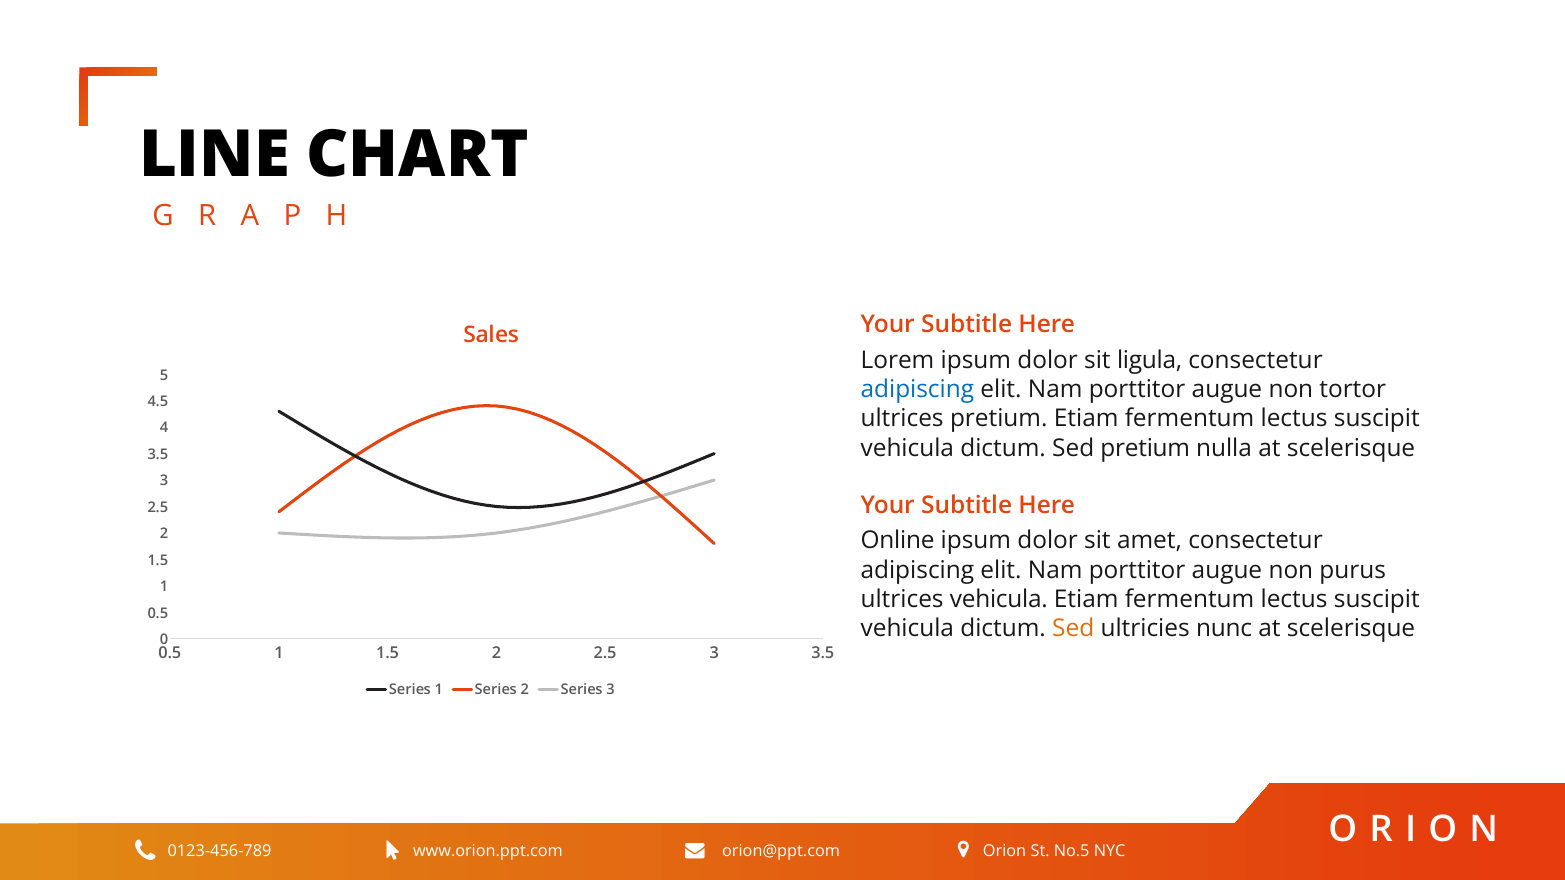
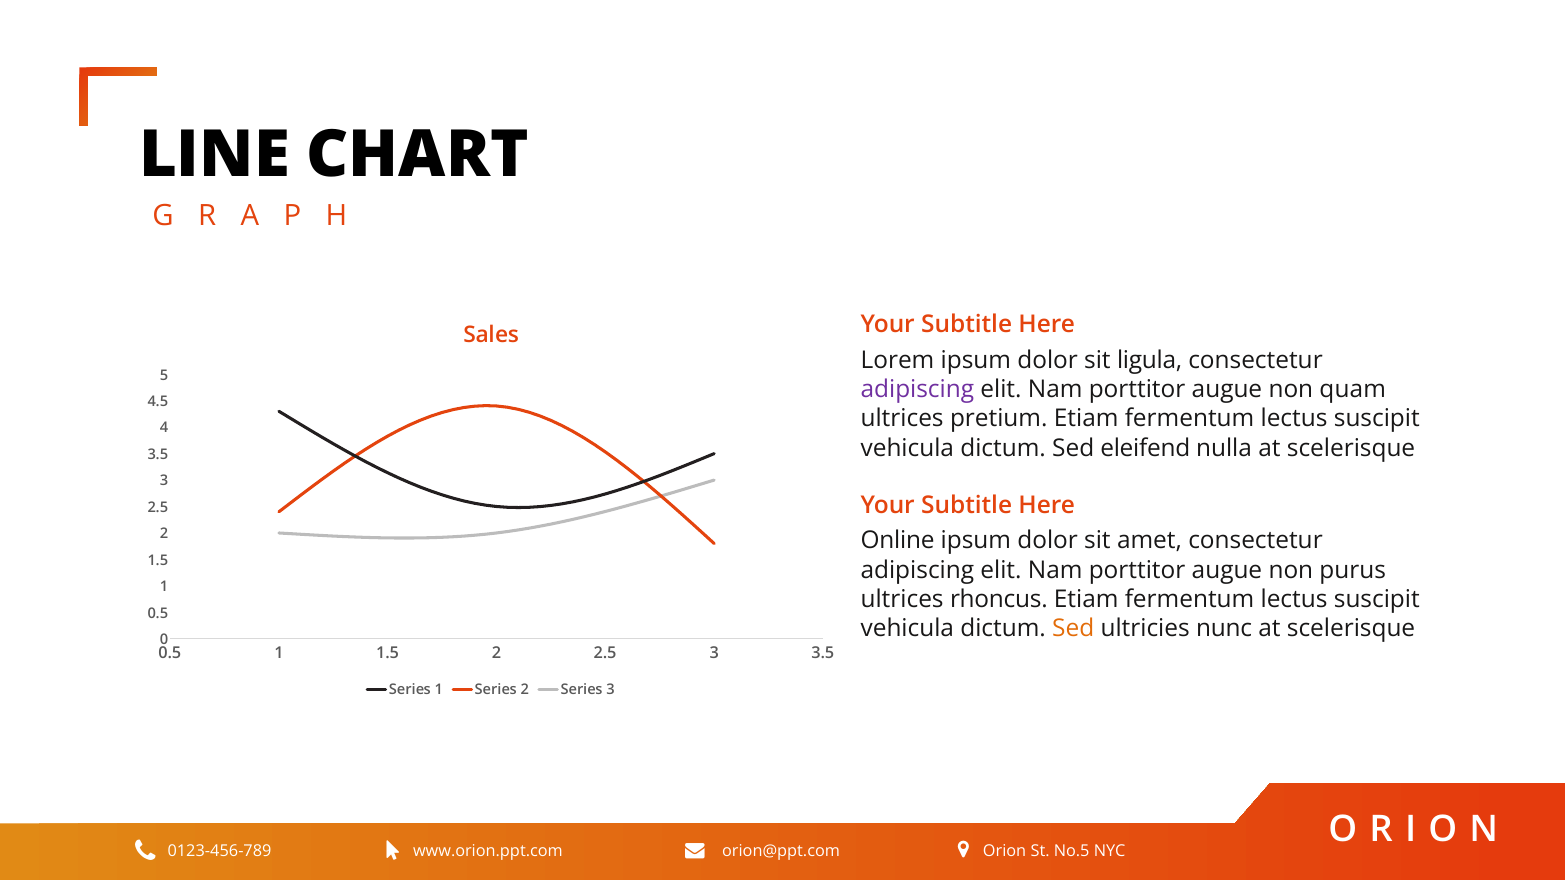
adipiscing at (917, 389) colour: blue -> purple
tortor: tortor -> quam
Sed pretium: pretium -> eleifend
ultrices vehicula: vehicula -> rhoncus
